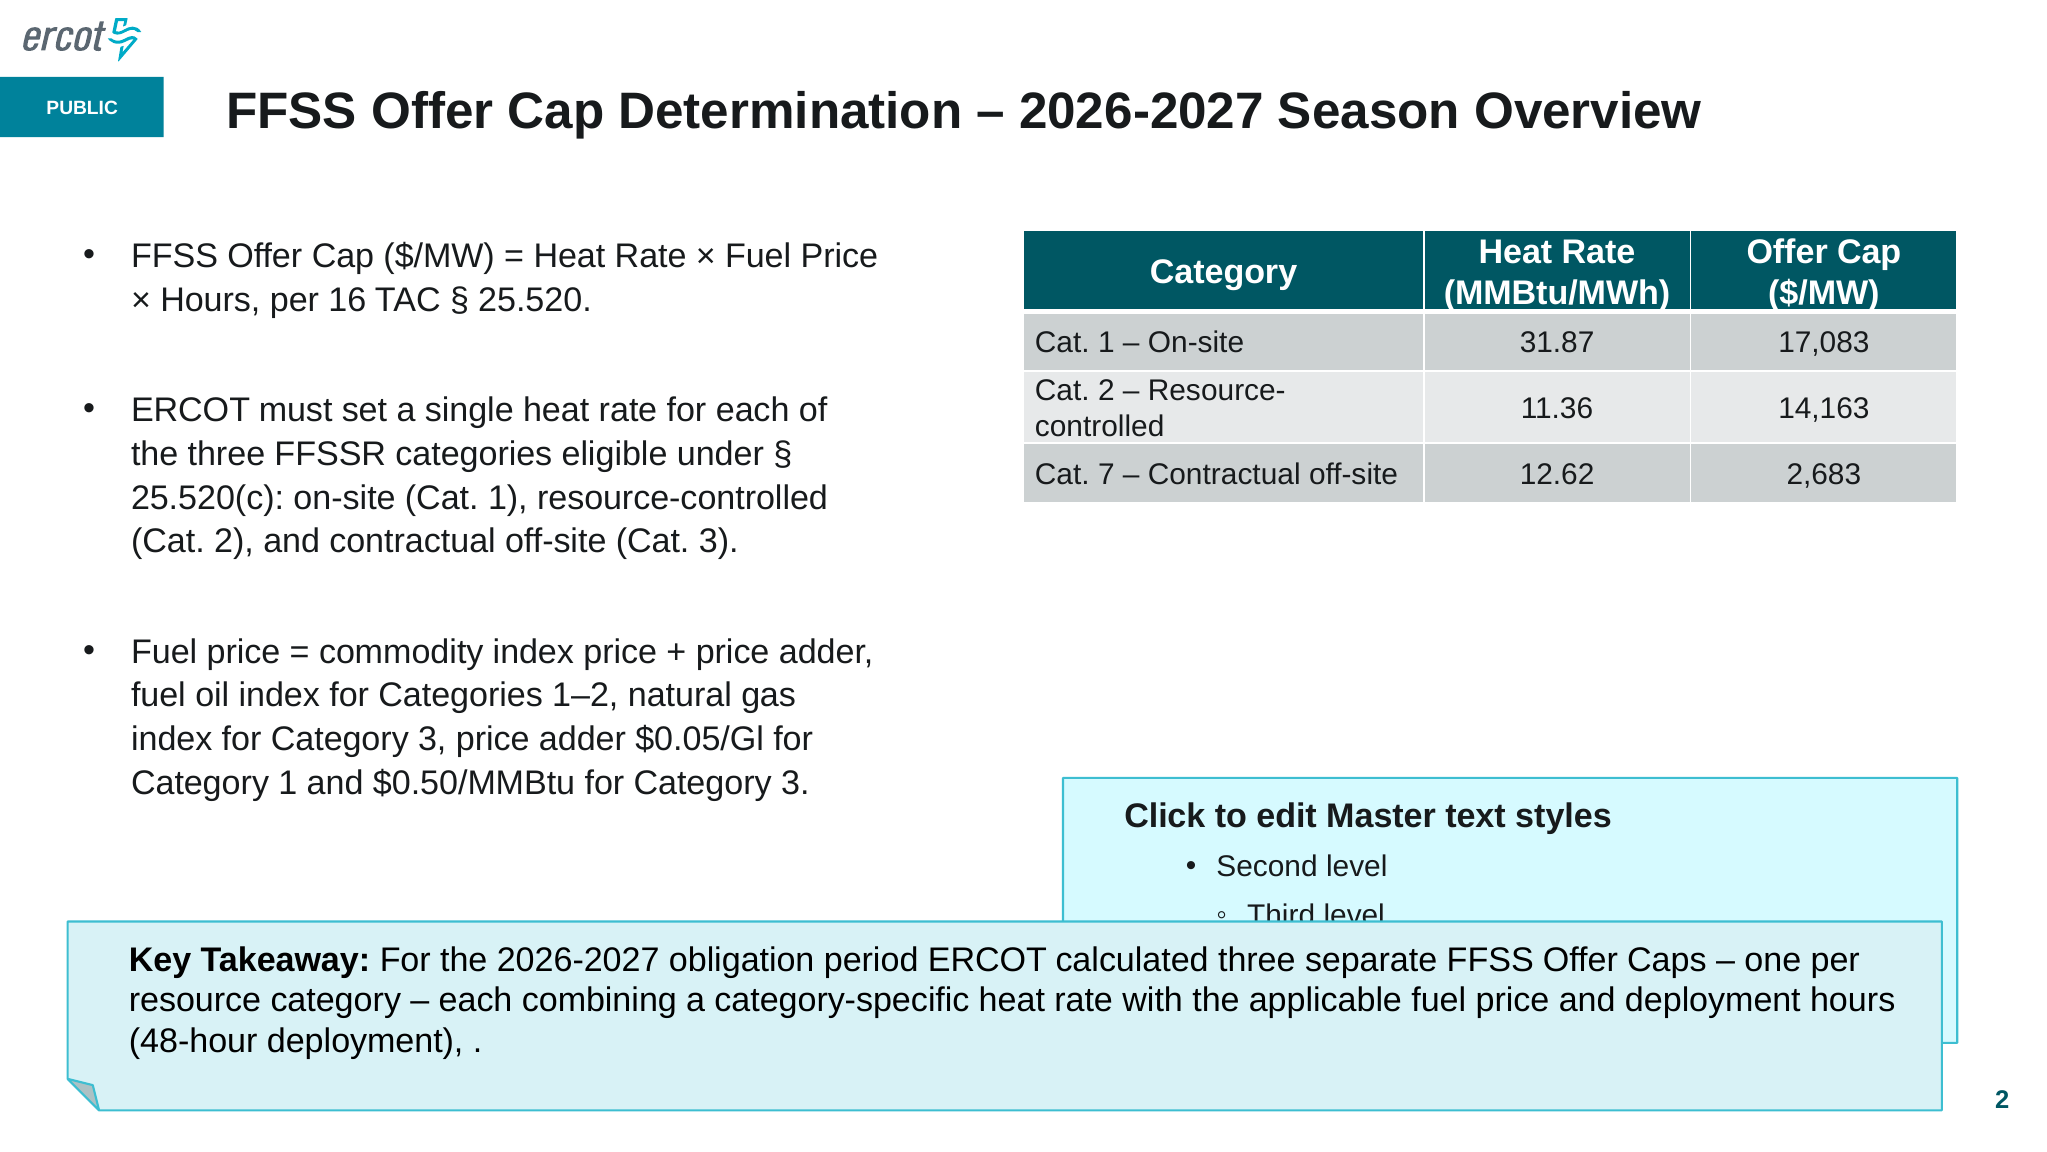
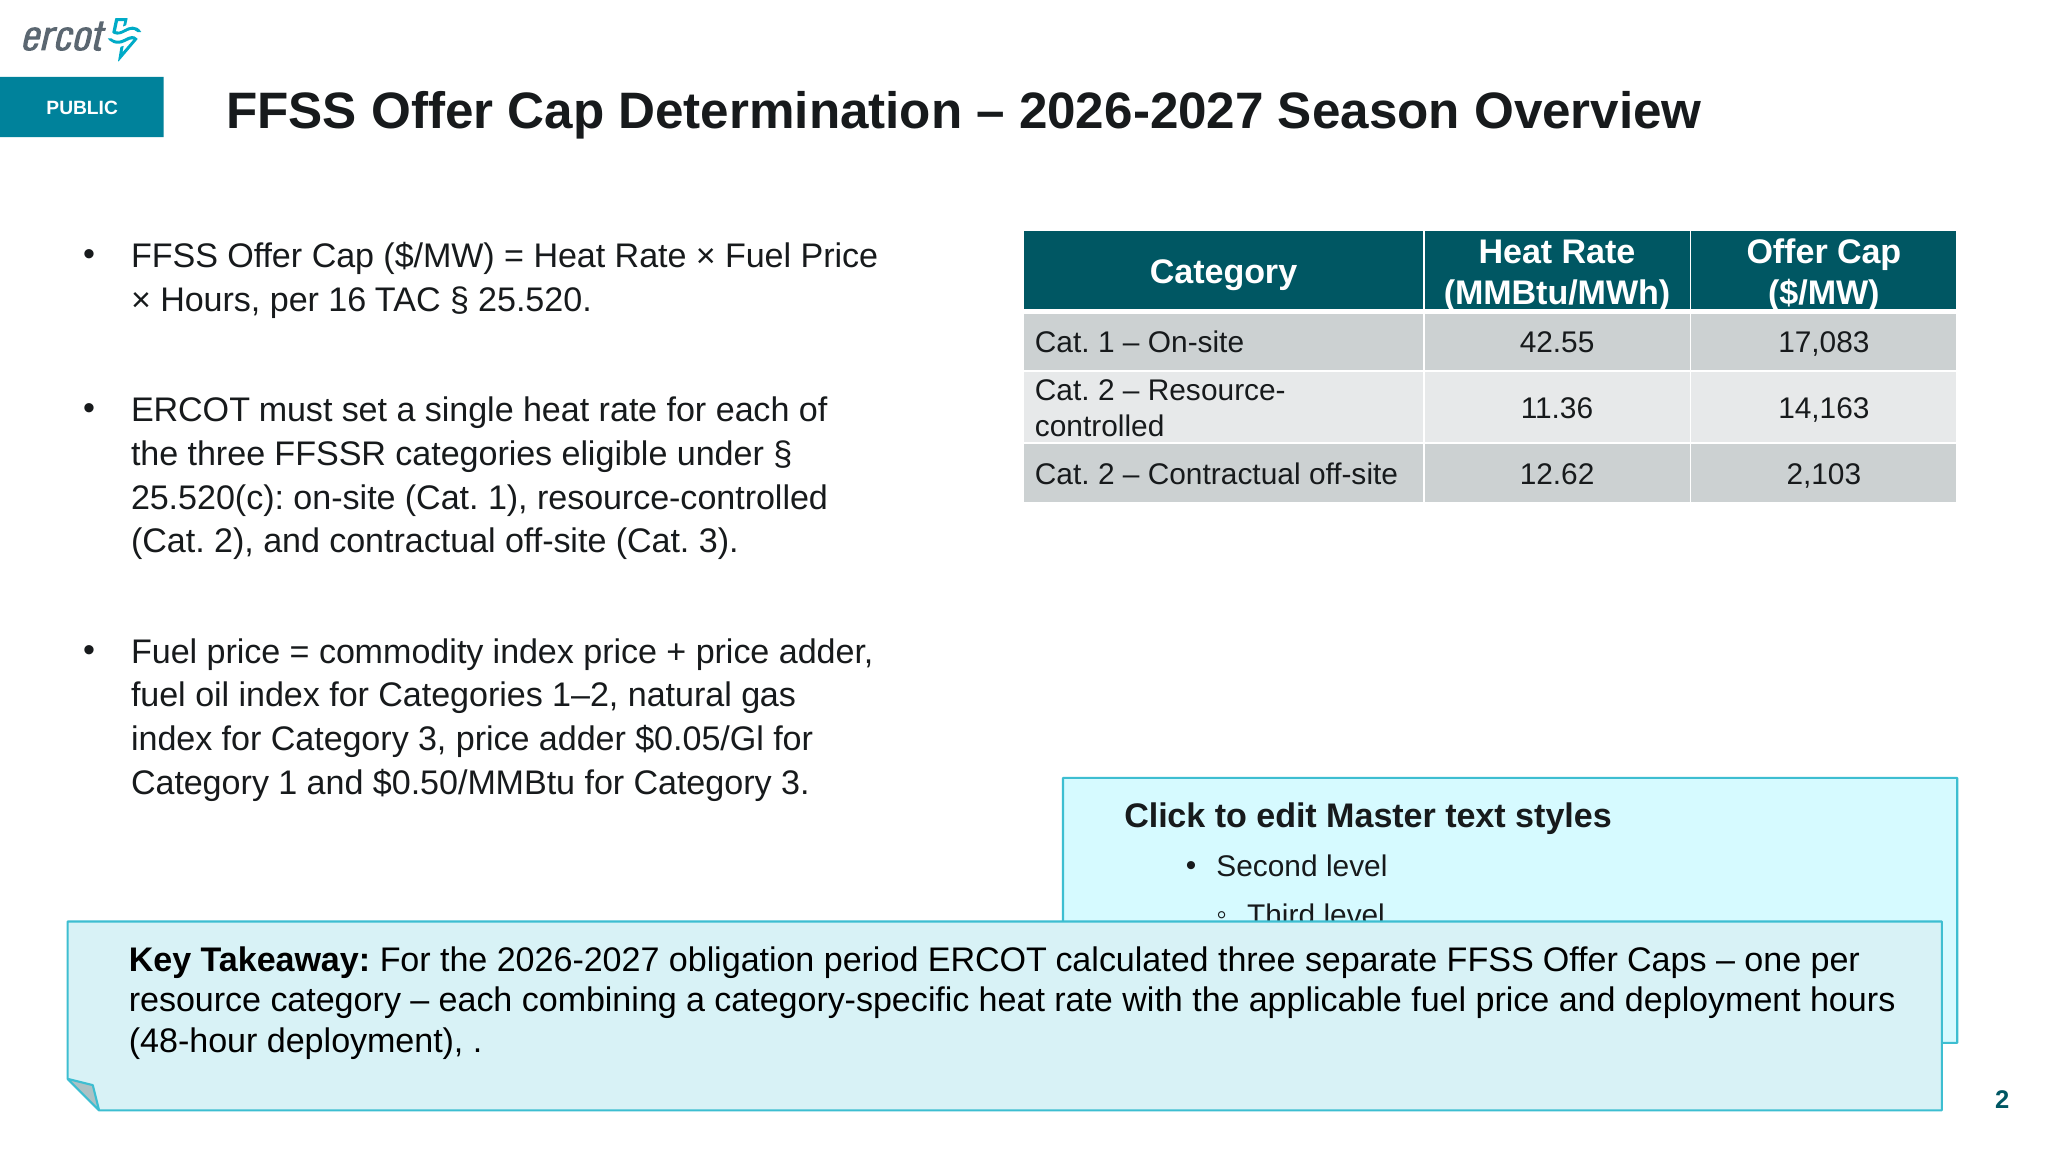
31.87: 31.87 -> 42.55
7 at (1106, 474): 7 -> 2
2,683: 2,683 -> 2,103
